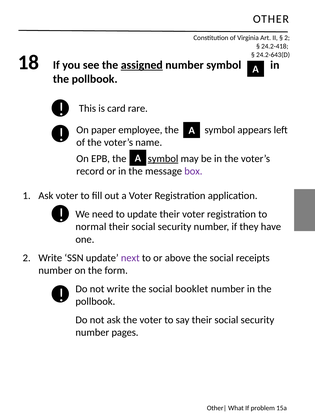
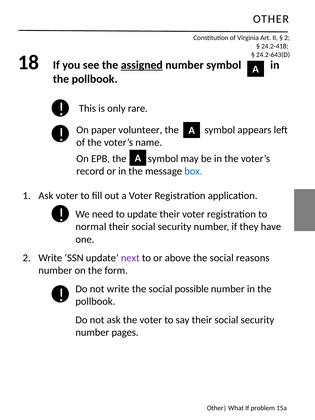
card: card -> only
employee: employee -> volunteer
symbol at (163, 159) underline: present -> none
box colour: purple -> blue
receipts: receipts -> reasons
booklet: booklet -> possible
